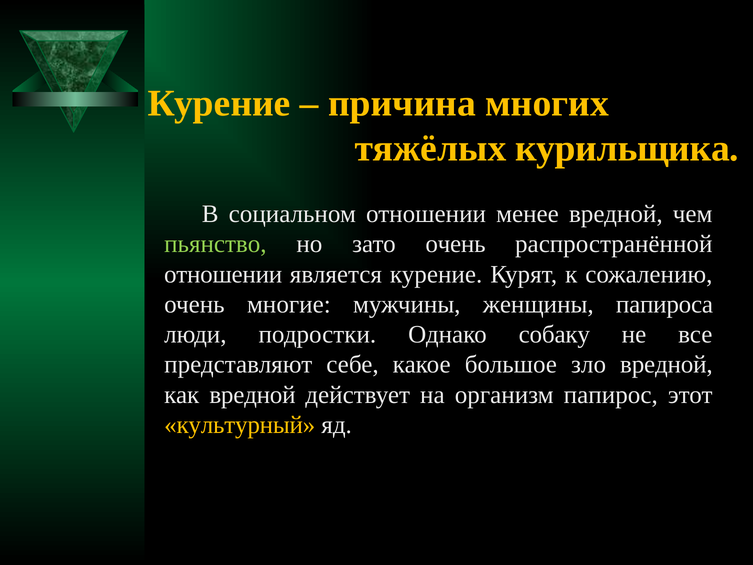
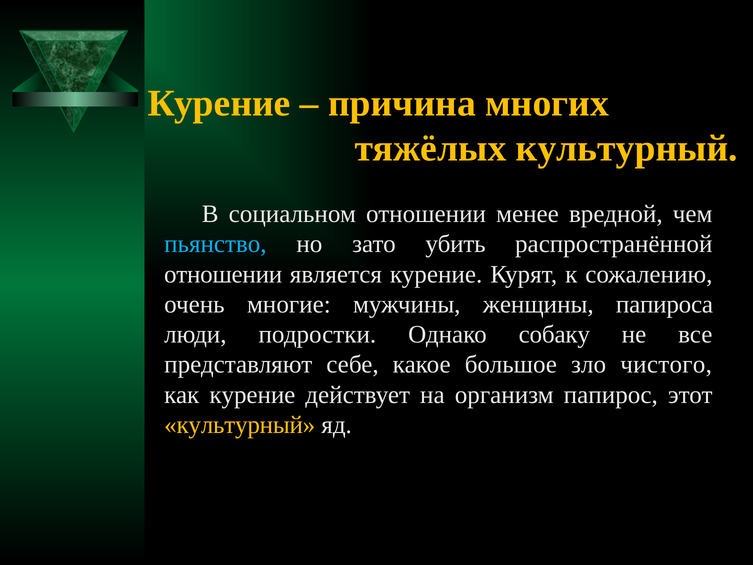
тяжёлых курильщика: курильщика -> культурный
пьянство colour: light green -> light blue
зато очень: очень -> убить
зло вредной: вредной -> чистого
как вредной: вредной -> курение
